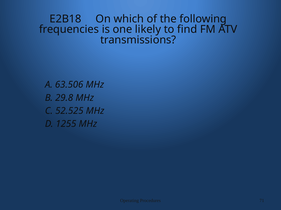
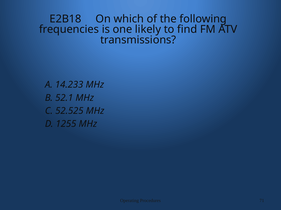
63.506: 63.506 -> 14.233
29.8: 29.8 -> 52.1
